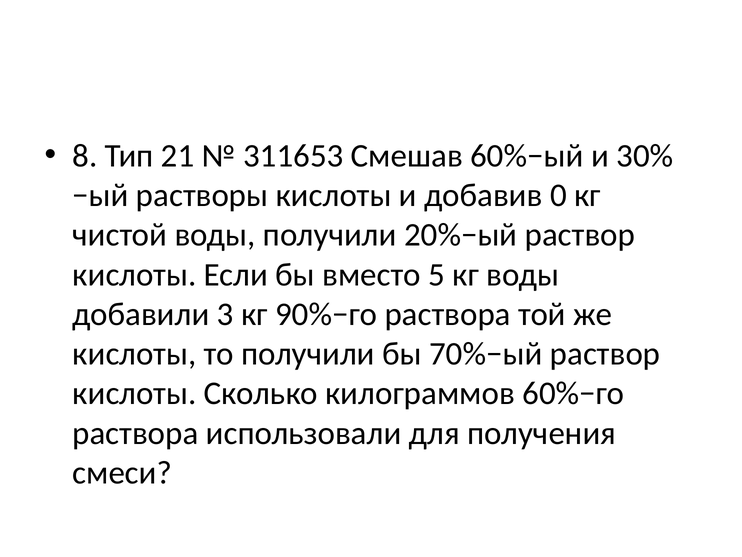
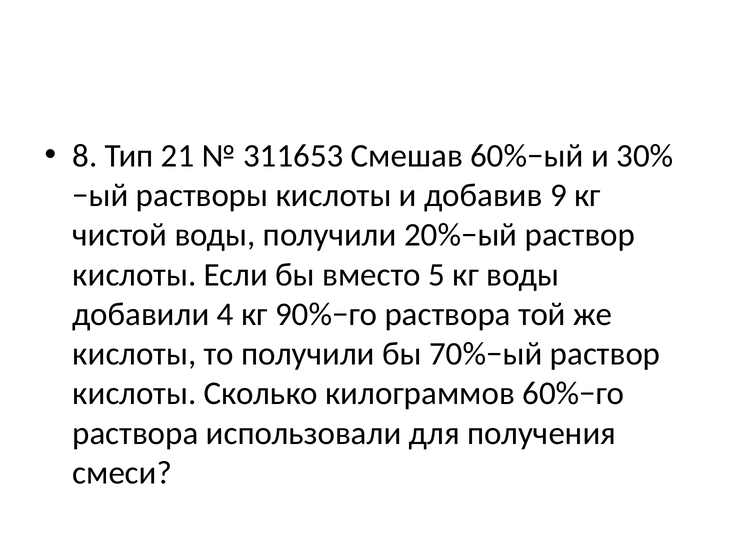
0: 0 -> 9
3: 3 -> 4
